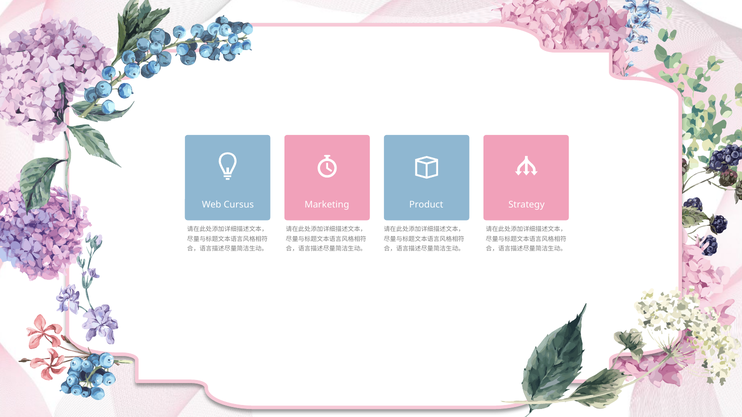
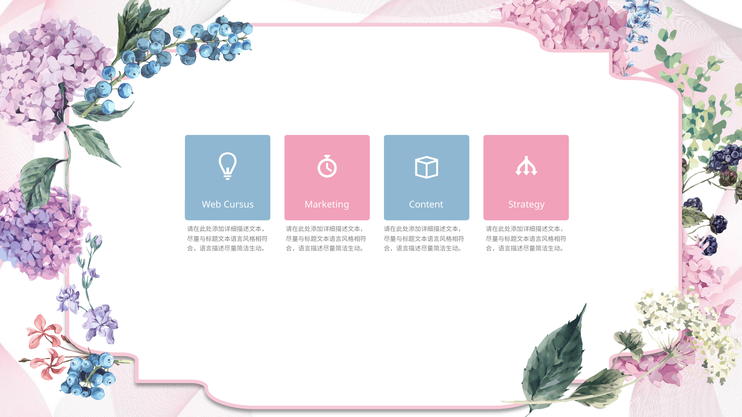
Product: Product -> Content
